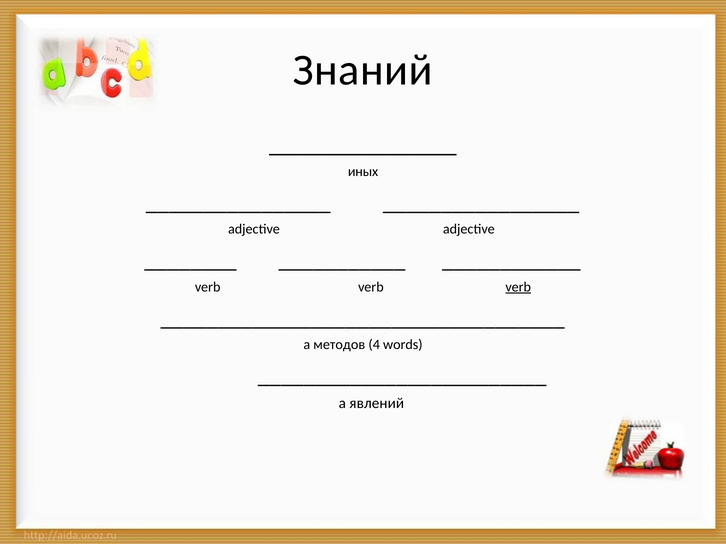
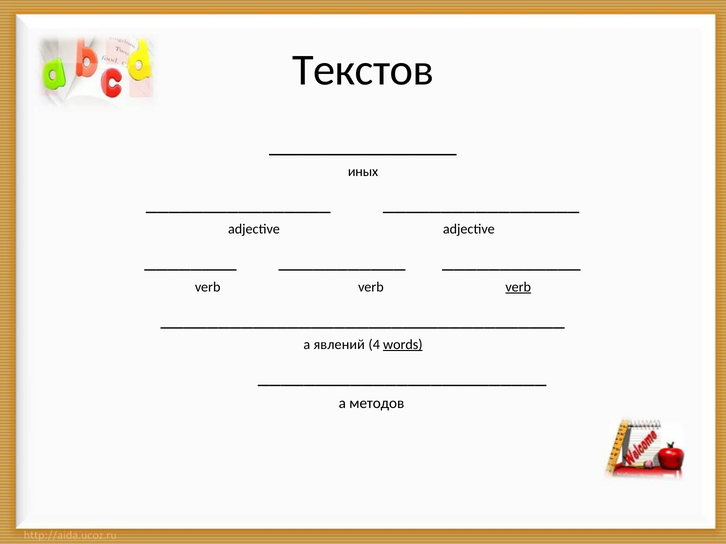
Знаний: Знаний -> Текстов
методов: методов -> явлений
words underline: none -> present
явлений: явлений -> методов
